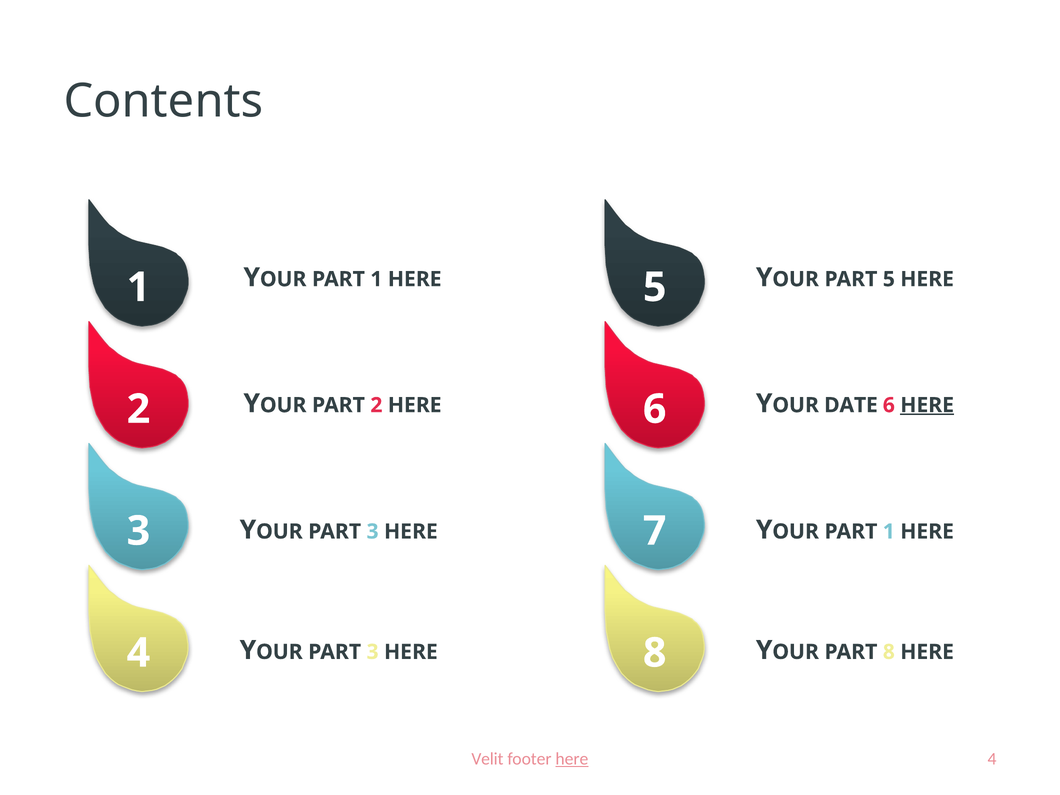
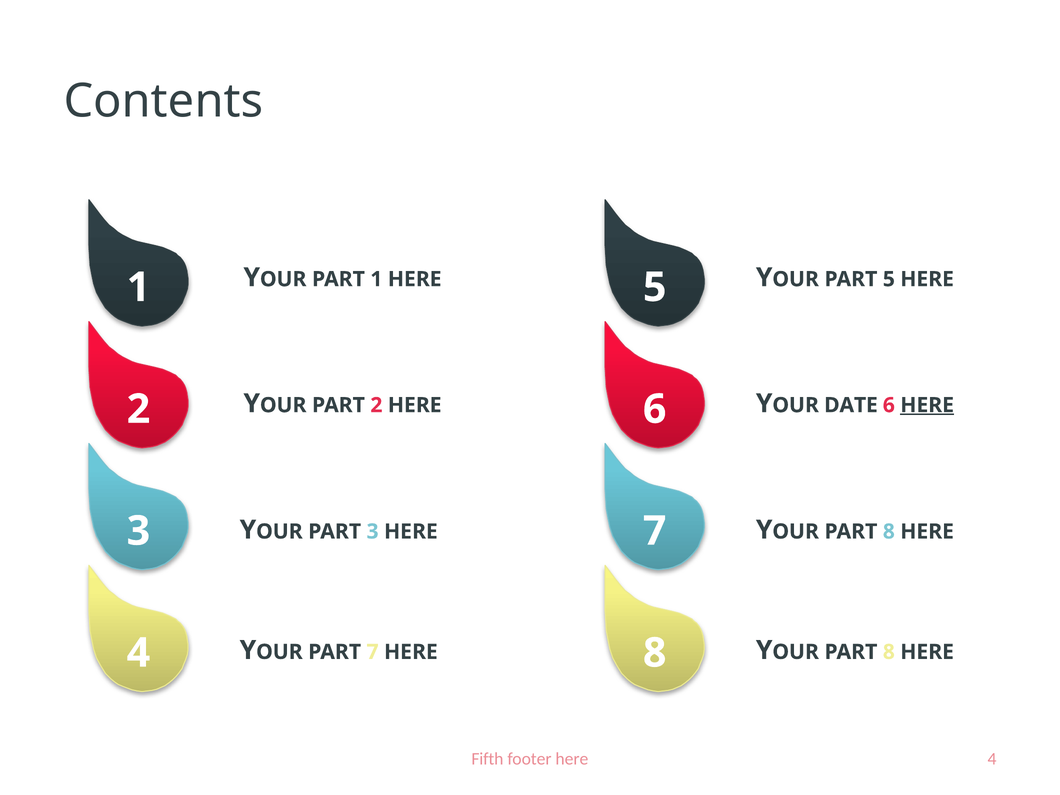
1 at (889, 532): 1 -> 8
3 at (373, 652): 3 -> 7
Velit: Velit -> Fifth
here at (572, 759) underline: present -> none
